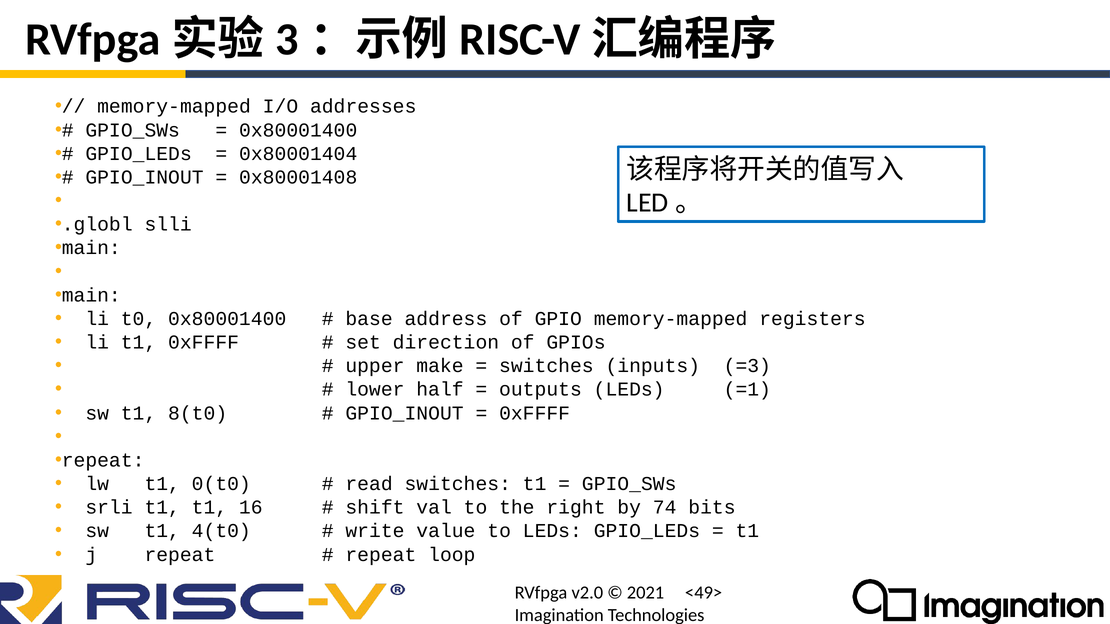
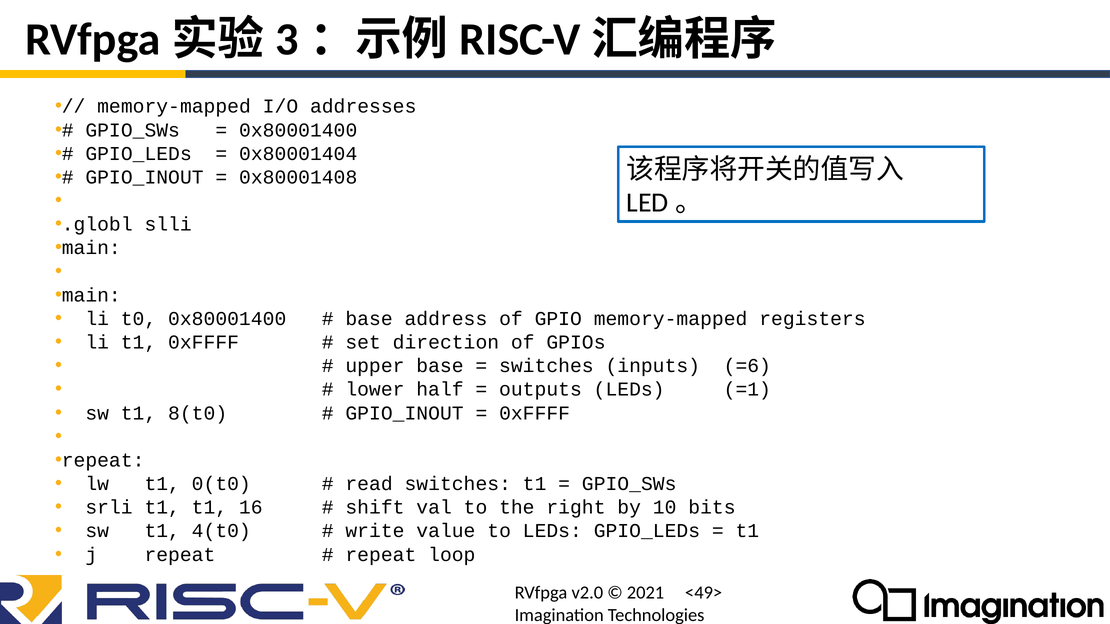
upper make: make -> base
=3: =3 -> =6
74: 74 -> 10
